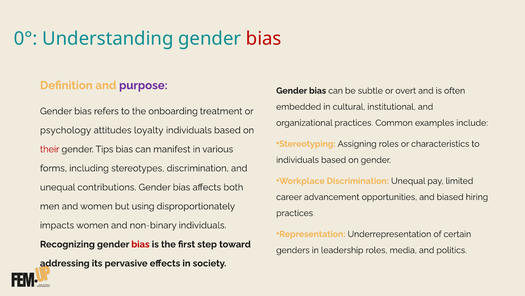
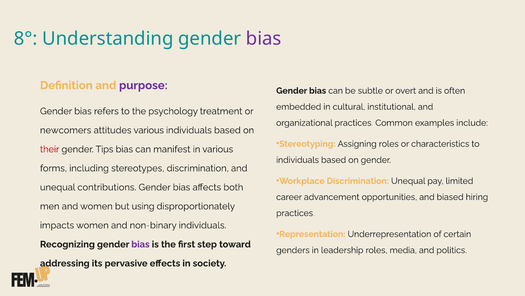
0°: 0° -> 8°
bias at (264, 39) colour: red -> purple
onboarding: onboarding -> psychology
psychology: psychology -> newcomers
attitudes loyalty: loyalty -> various
bias at (140, 244) colour: red -> purple
